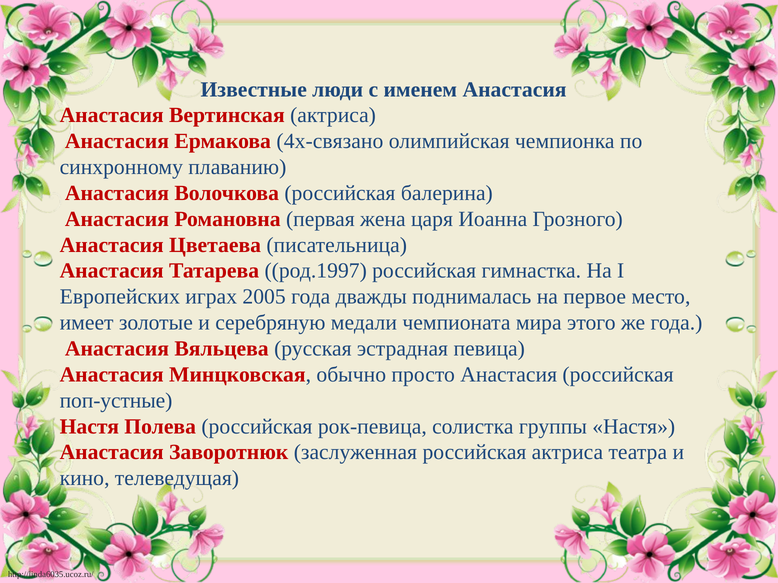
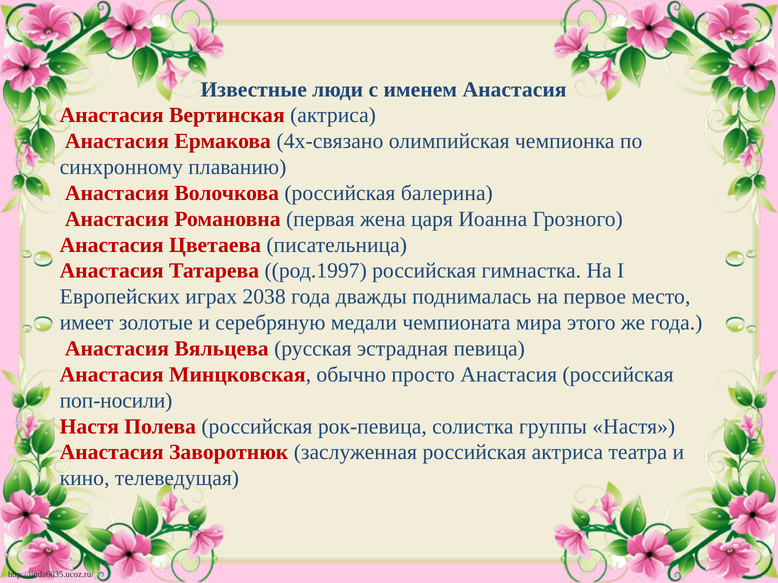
2005: 2005 -> 2038
поп-устные: поп-устные -> поп-носили
